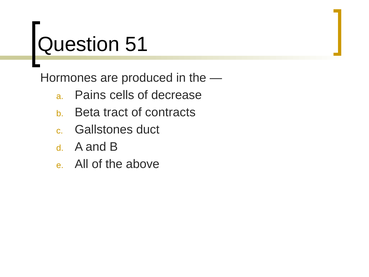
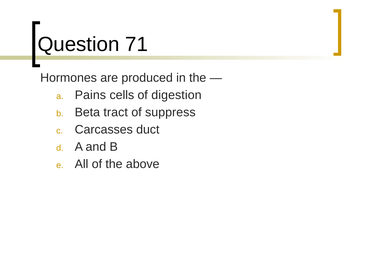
51: 51 -> 71
decrease: decrease -> digestion
contracts: contracts -> suppress
Gallstones: Gallstones -> Carcasses
